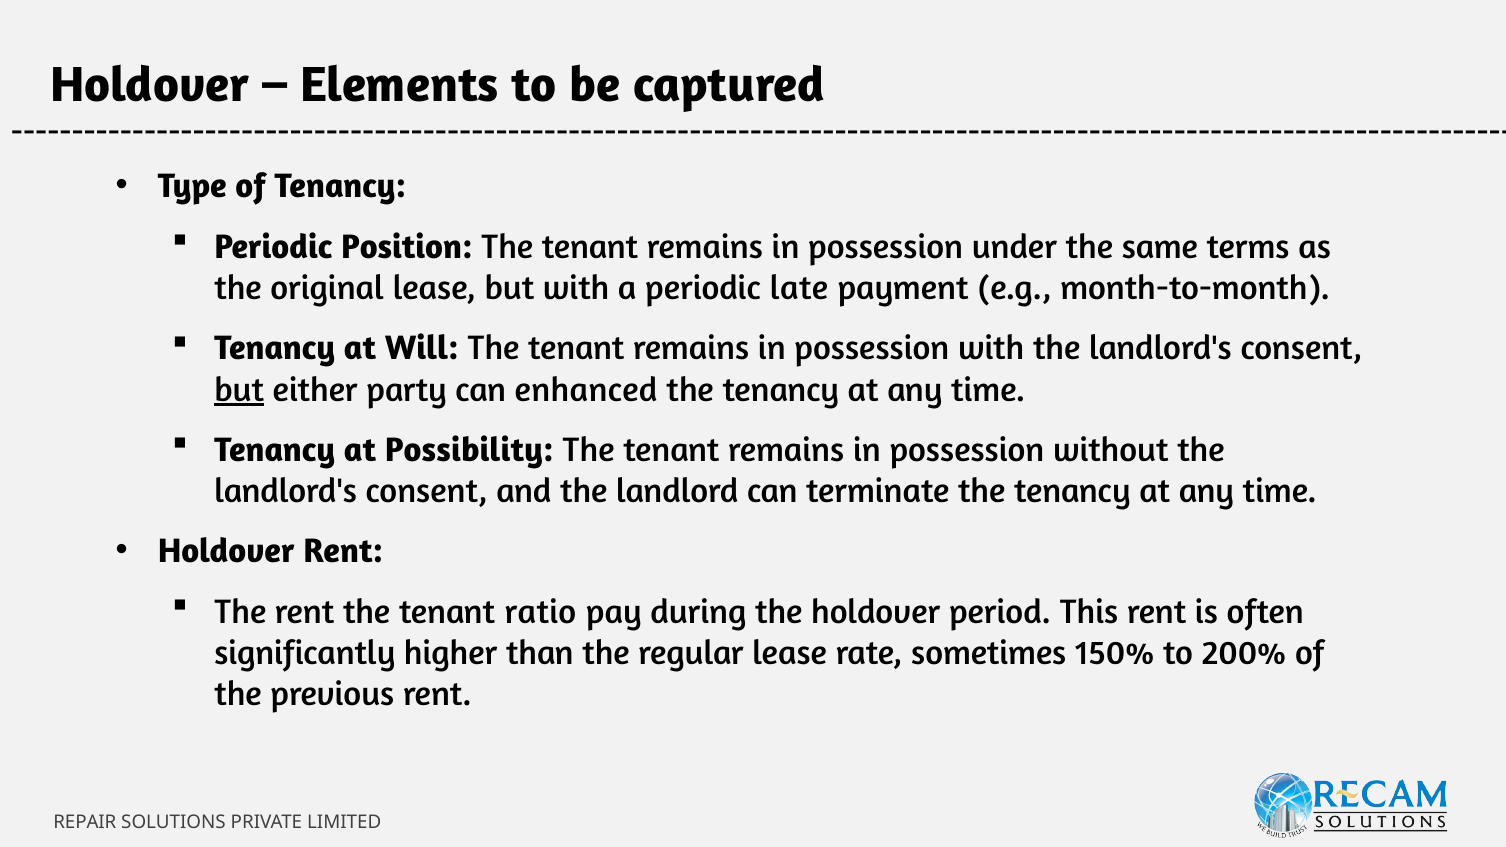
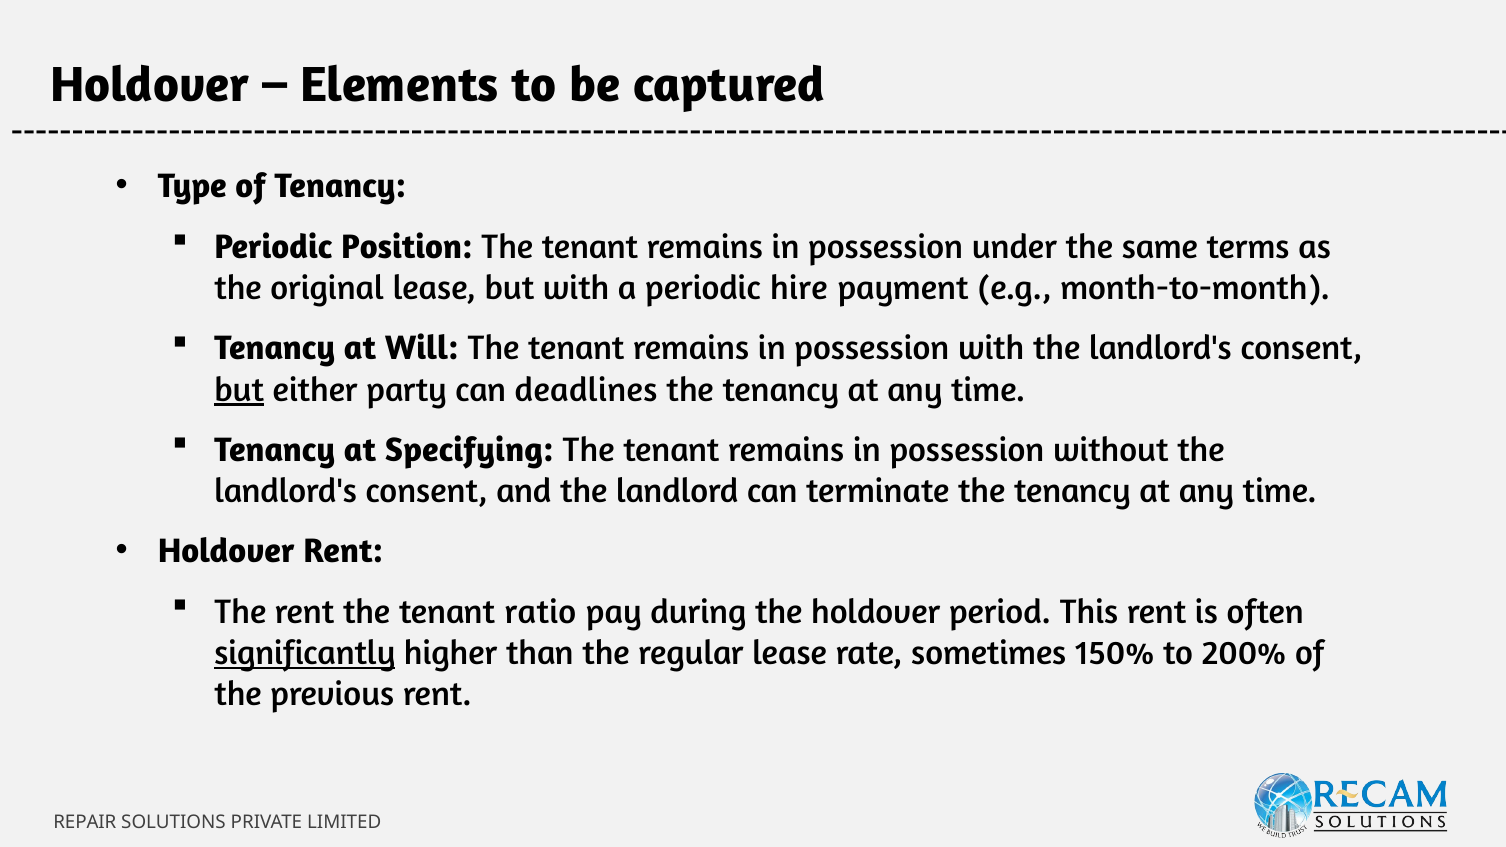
late: late -> hire
enhanced: enhanced -> deadlines
Possibility: Possibility -> Specifying
significantly underline: none -> present
